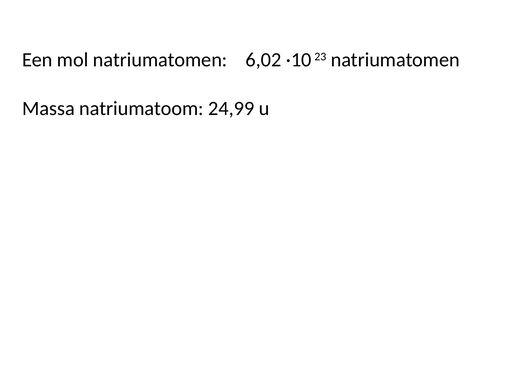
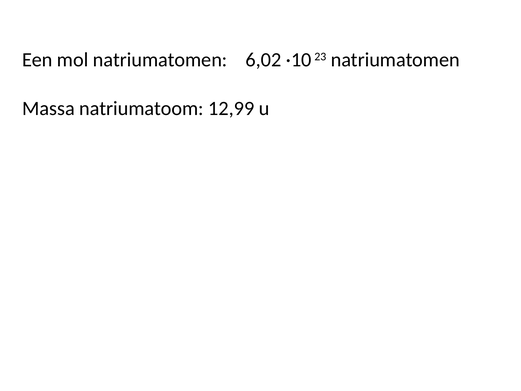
24,99: 24,99 -> 12,99
